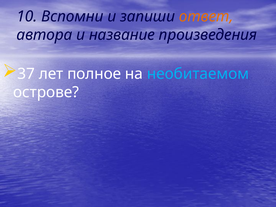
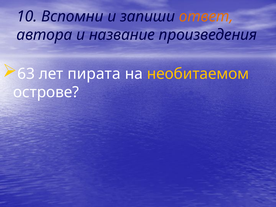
37: 37 -> 63
полное: полное -> пирата
необитаемом colour: light blue -> yellow
